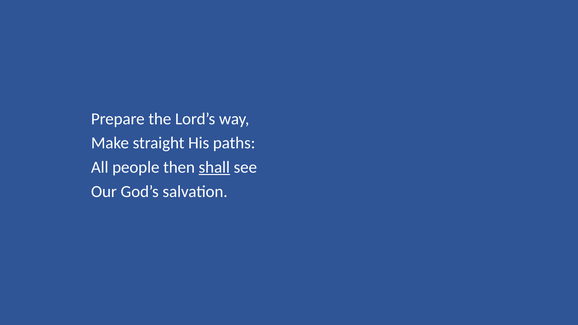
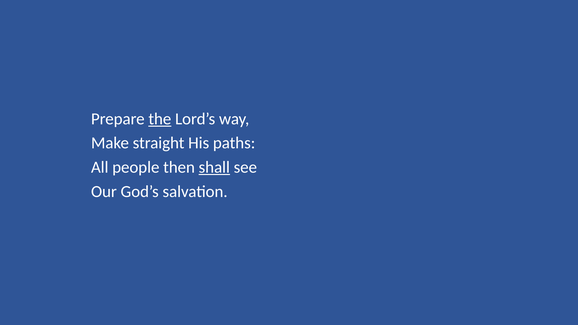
the underline: none -> present
